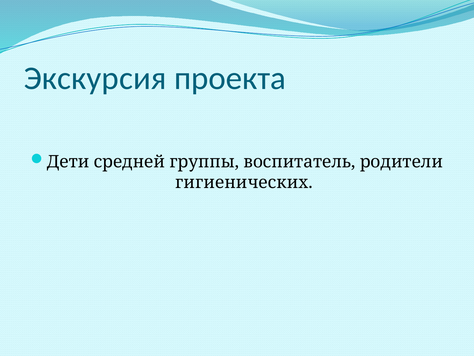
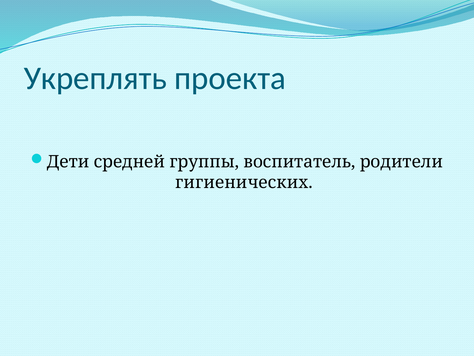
Экскурсия: Экскурсия -> Укреплять
